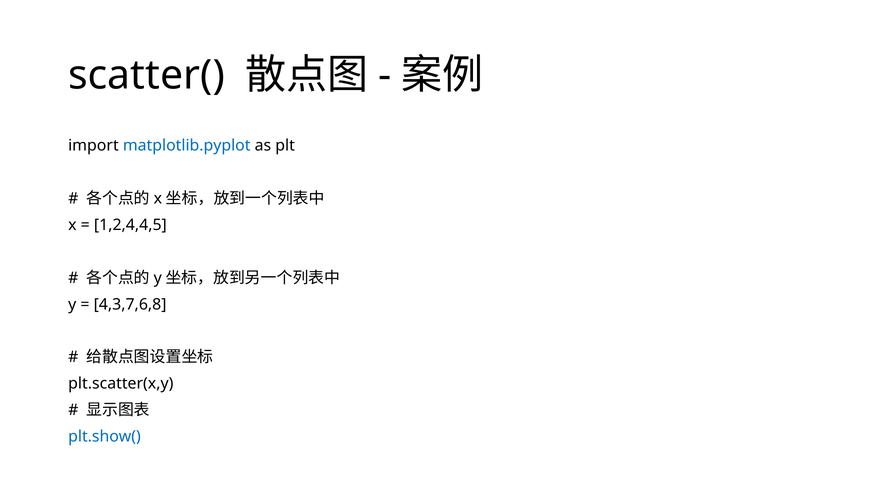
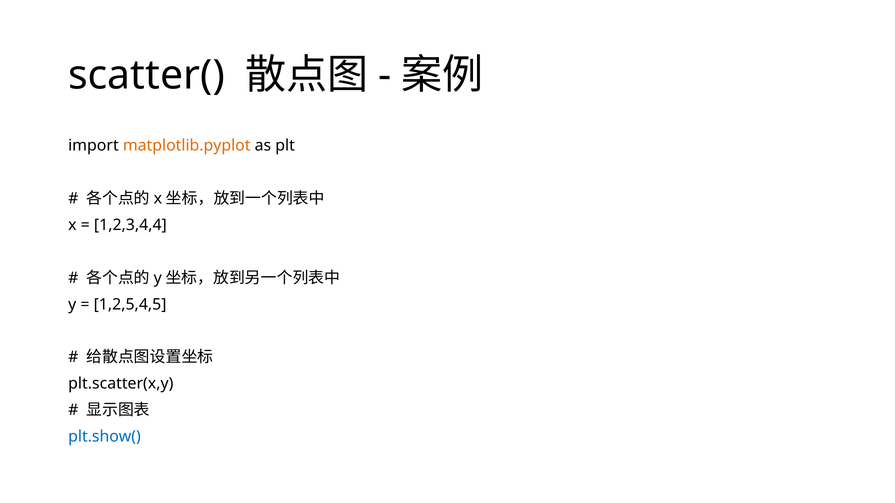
matplotlib.pyplot colour: blue -> orange
1,2,4,4,5: 1,2,4,4,5 -> 1,2,3,4,4
4,3,7,6,8: 4,3,7,6,8 -> 1,2,5,4,5
